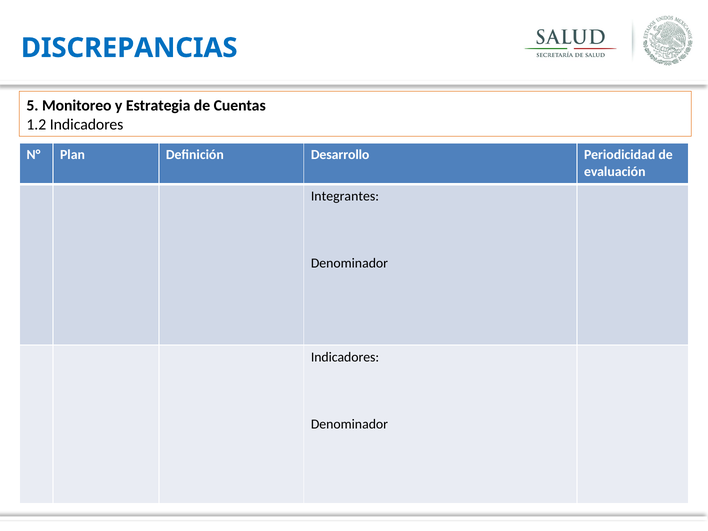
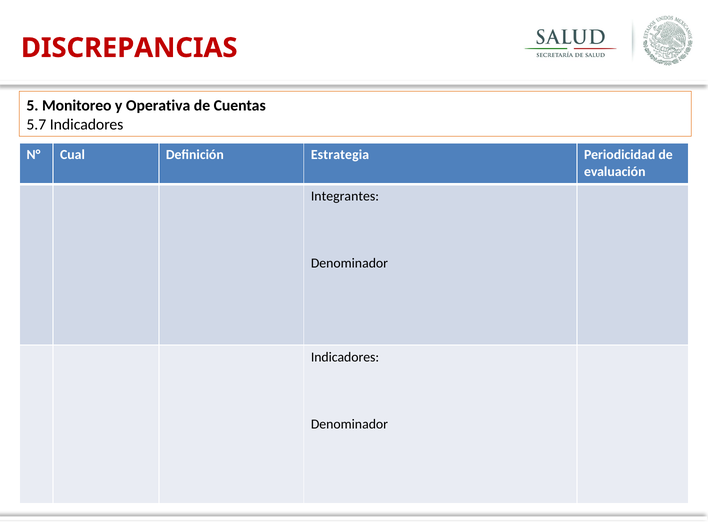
DISCREPANCIAS colour: blue -> red
Estrategia: Estrategia -> Operativa
1.2: 1.2 -> 5.7
Plan: Plan -> Cual
Desarrollo: Desarrollo -> Estrategia
